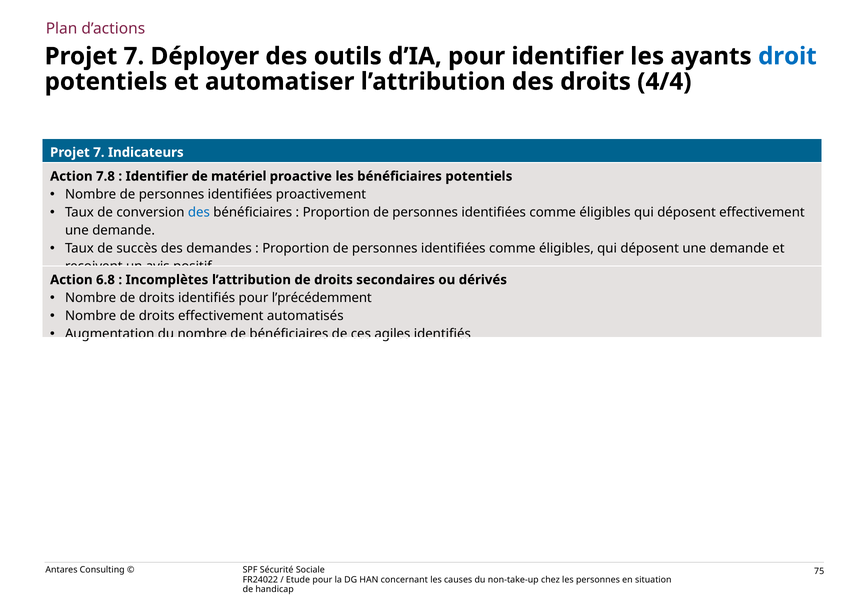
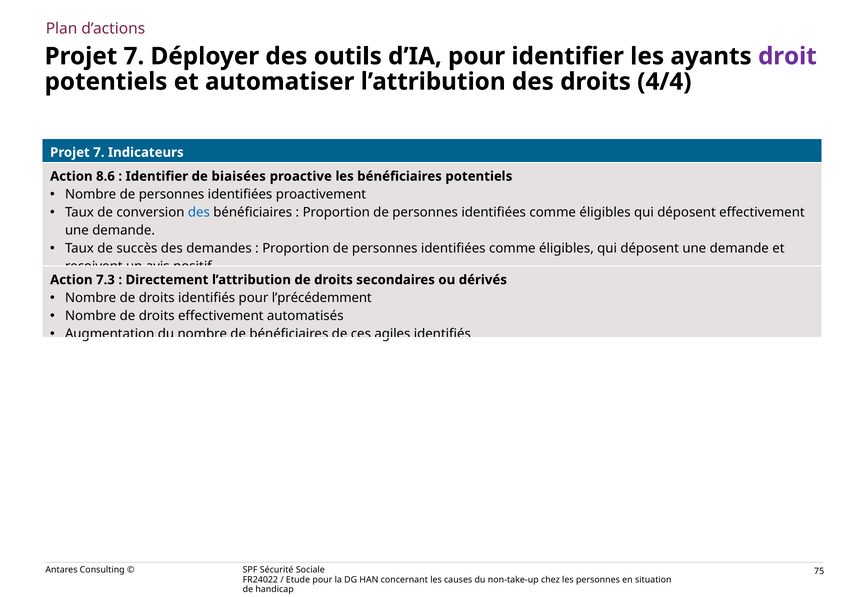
droit colour: blue -> purple
7.8: 7.8 -> 8.6
matériel: matériel -> biaisées
6.8: 6.8 -> 7.3
Incomplètes: Incomplètes -> Directement
